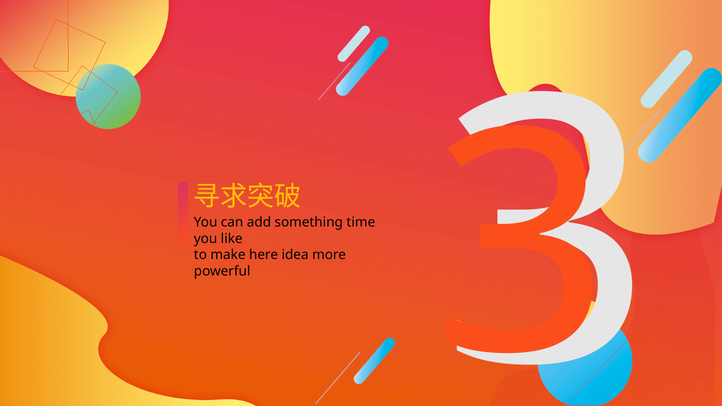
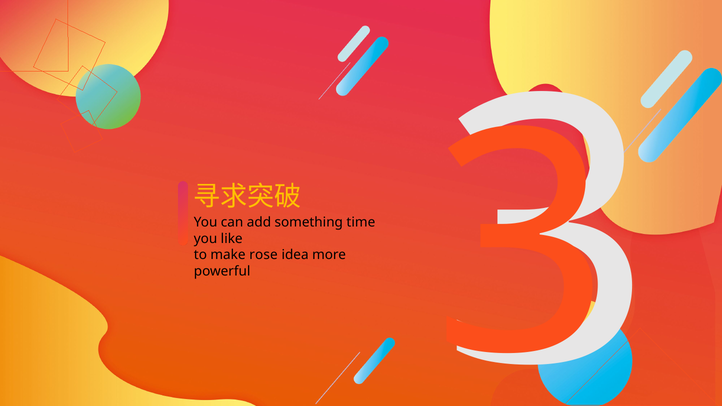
here: here -> rose
